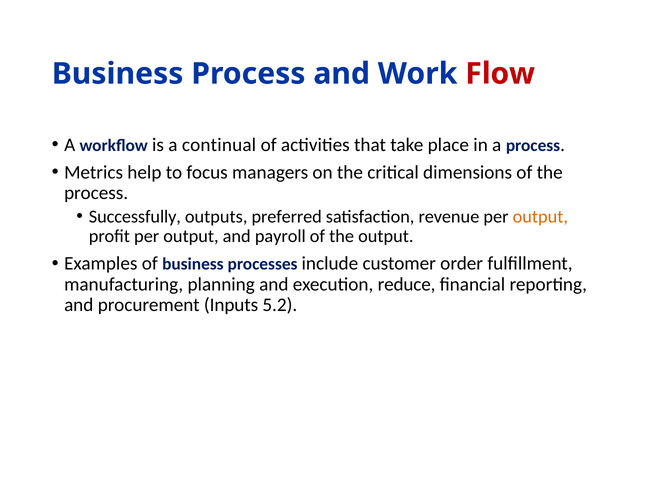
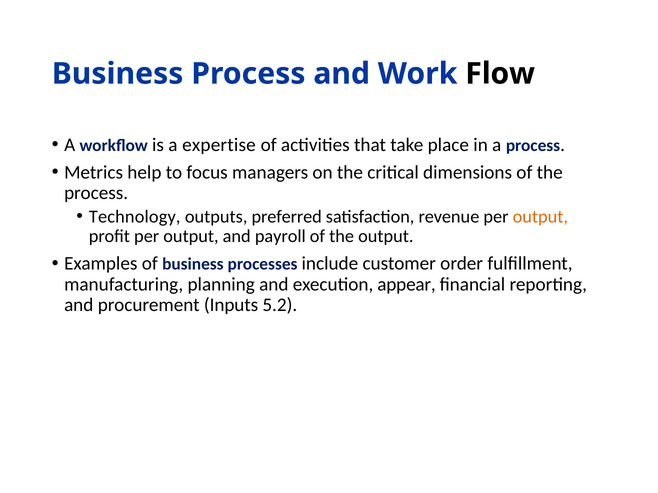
Flow colour: red -> black
continual: continual -> expertise
Successfully: Successfully -> Technology
reduce: reduce -> appear
